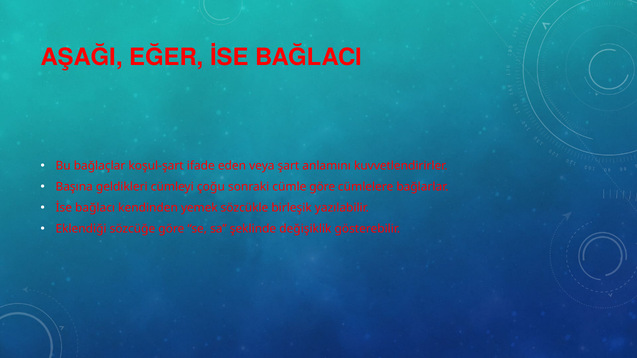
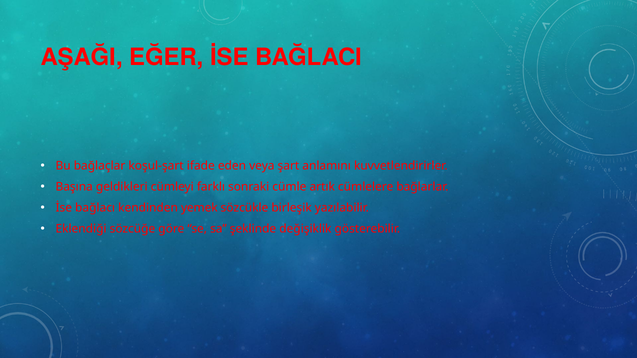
çoğu: çoğu -> farklı
cümle göre: göre -> artık
